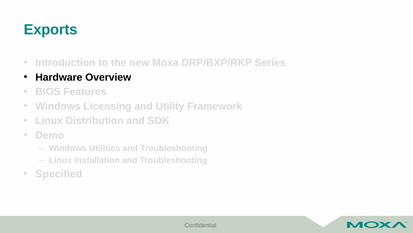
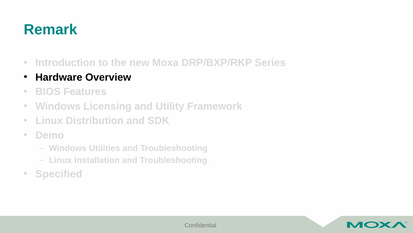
Exports: Exports -> Remark
